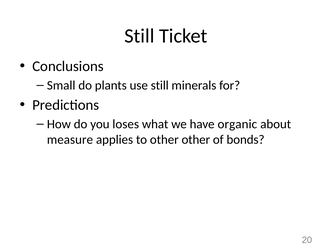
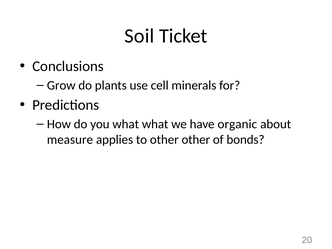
Still at (139, 36): Still -> Soil
Small: Small -> Grow
use still: still -> cell
you loses: loses -> what
